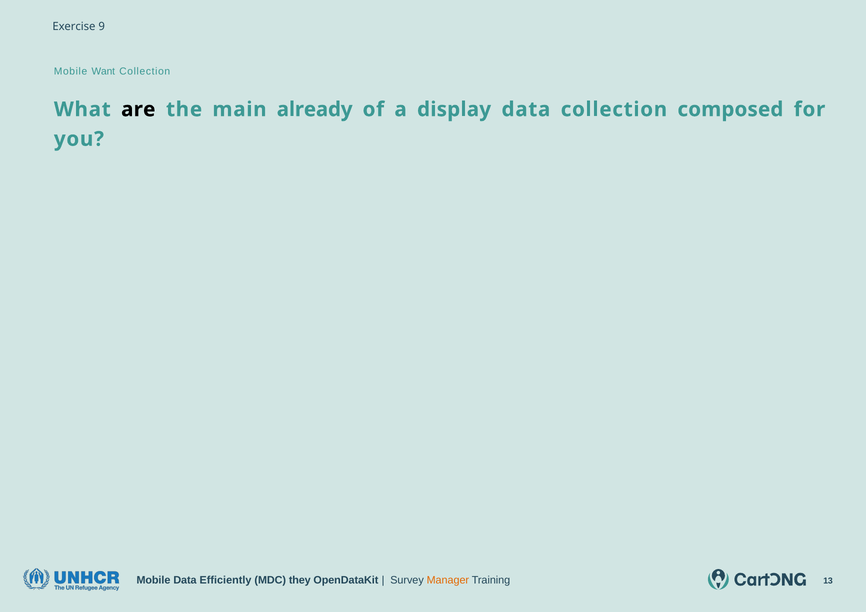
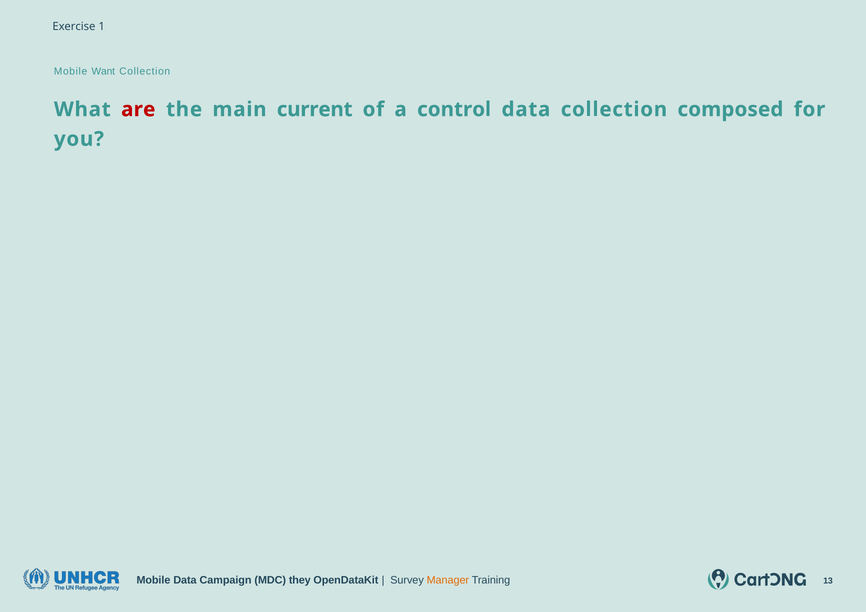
9: 9 -> 1
are colour: black -> red
already: already -> current
display: display -> control
Efficiently: Efficiently -> Campaign
